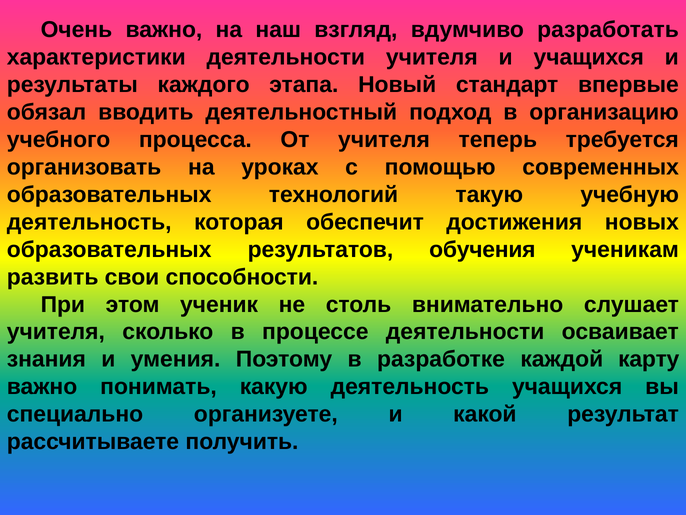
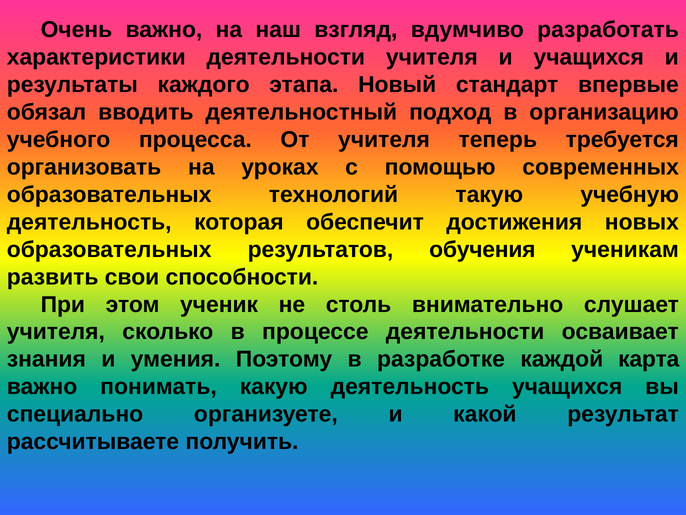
карту: карту -> карта
